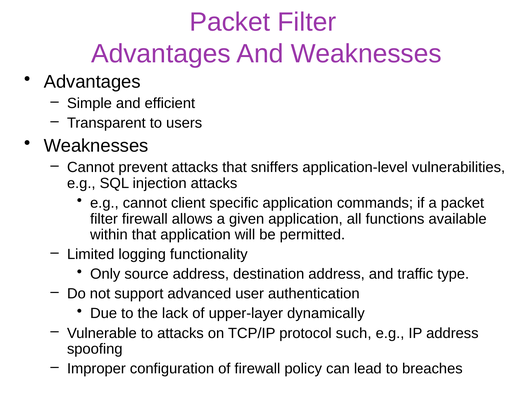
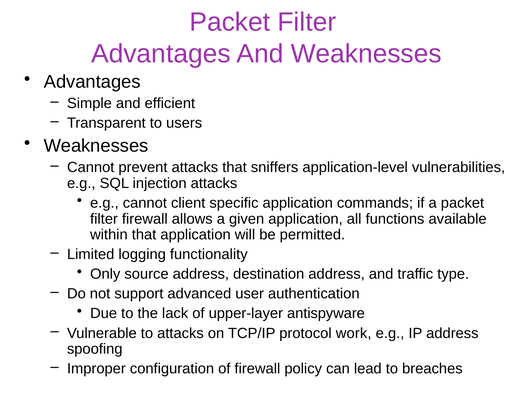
dynamically: dynamically -> antispyware
such: such -> work
